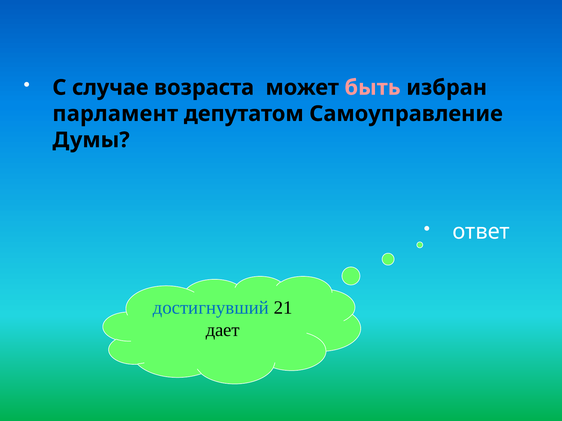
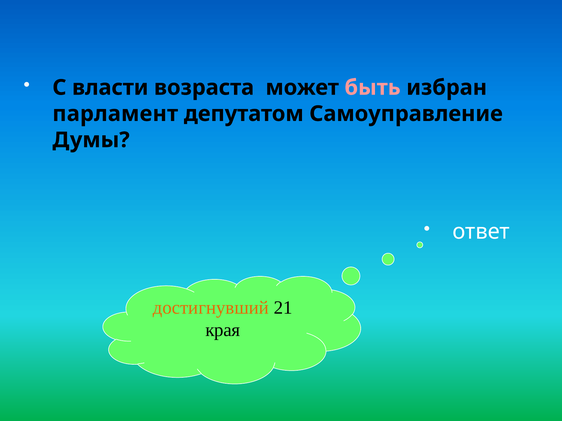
случае: случае -> власти
достигнувший colour: blue -> orange
дает: дает -> края
